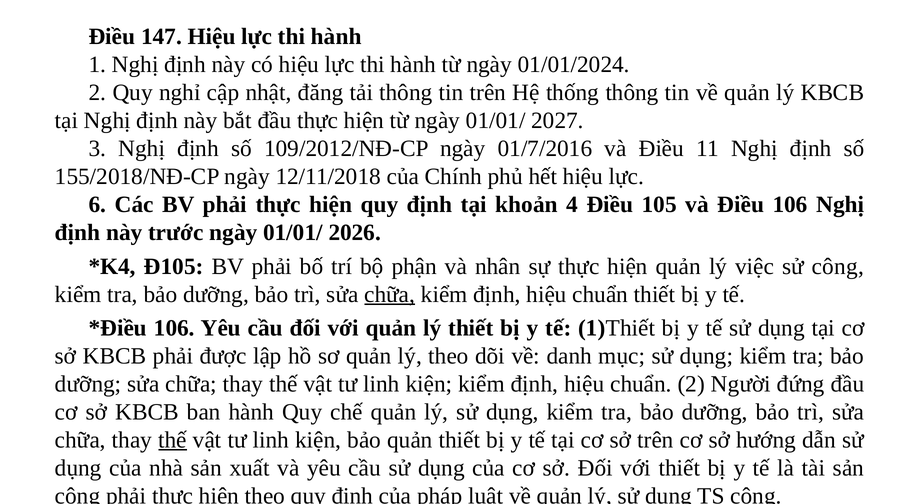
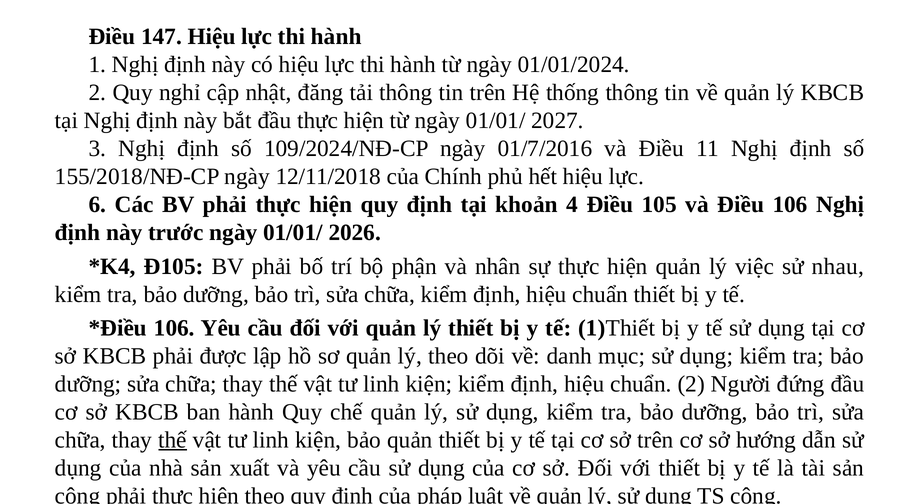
109/2012/NĐ-CP: 109/2012/NĐ-CP -> 109/2024/NĐ-CP
sử công: công -> nhau
chữa at (390, 295) underline: present -> none
